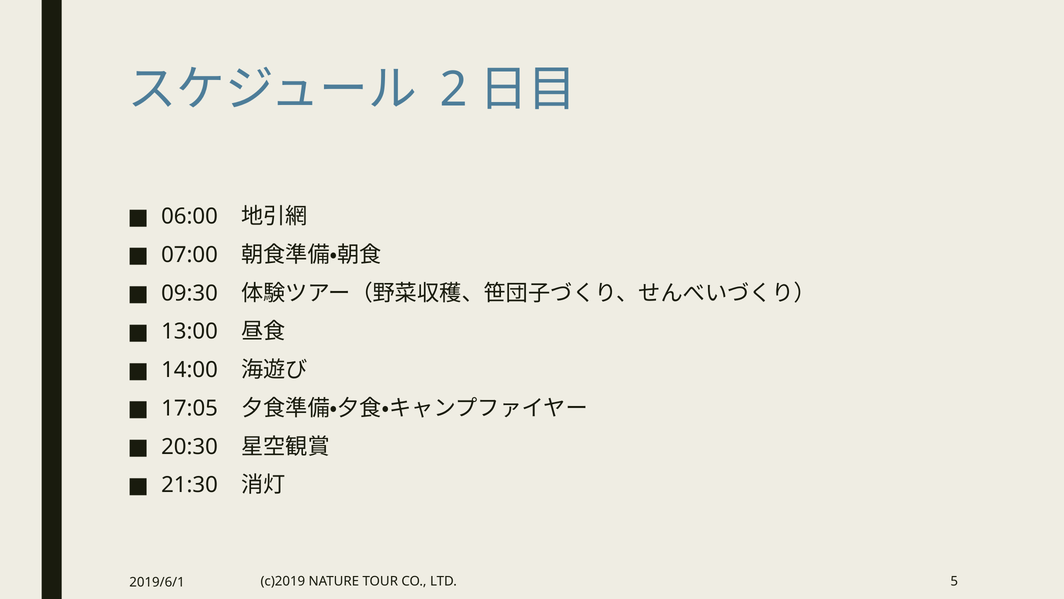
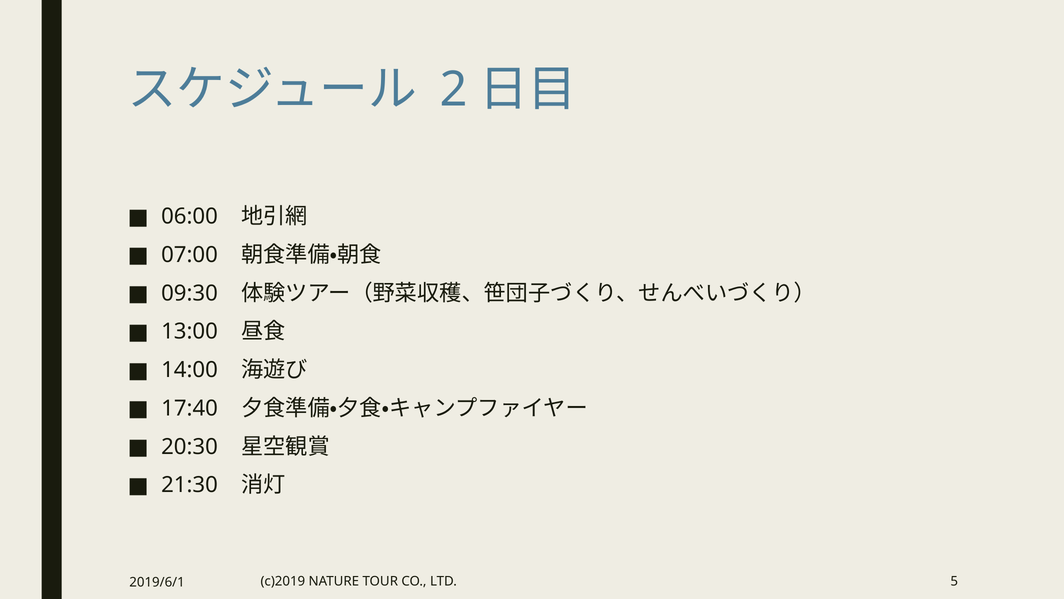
17:05: 17:05 -> 17:40
